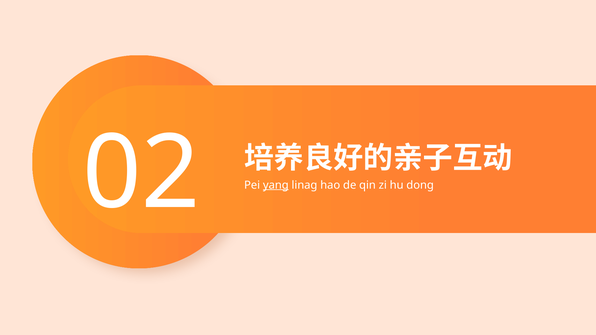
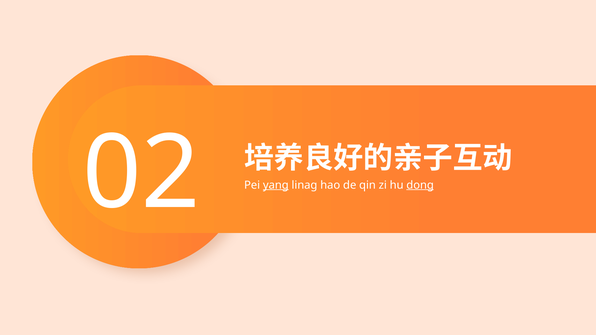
dong underline: none -> present
